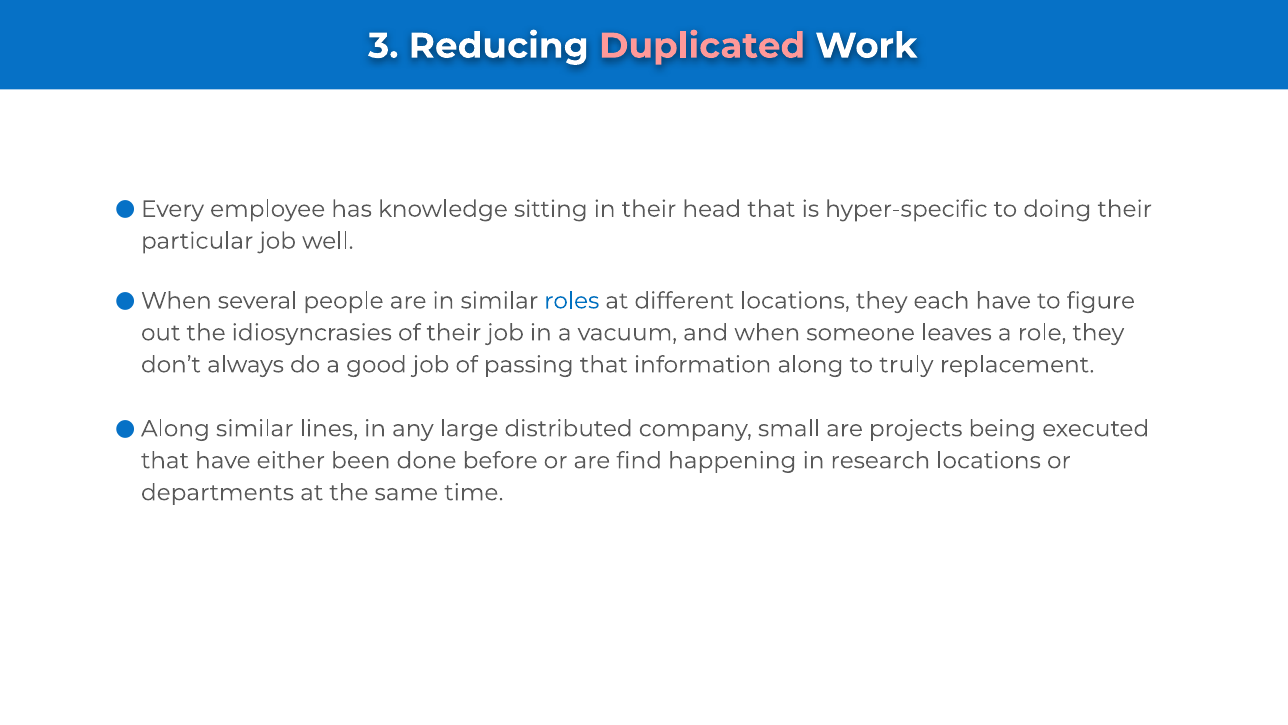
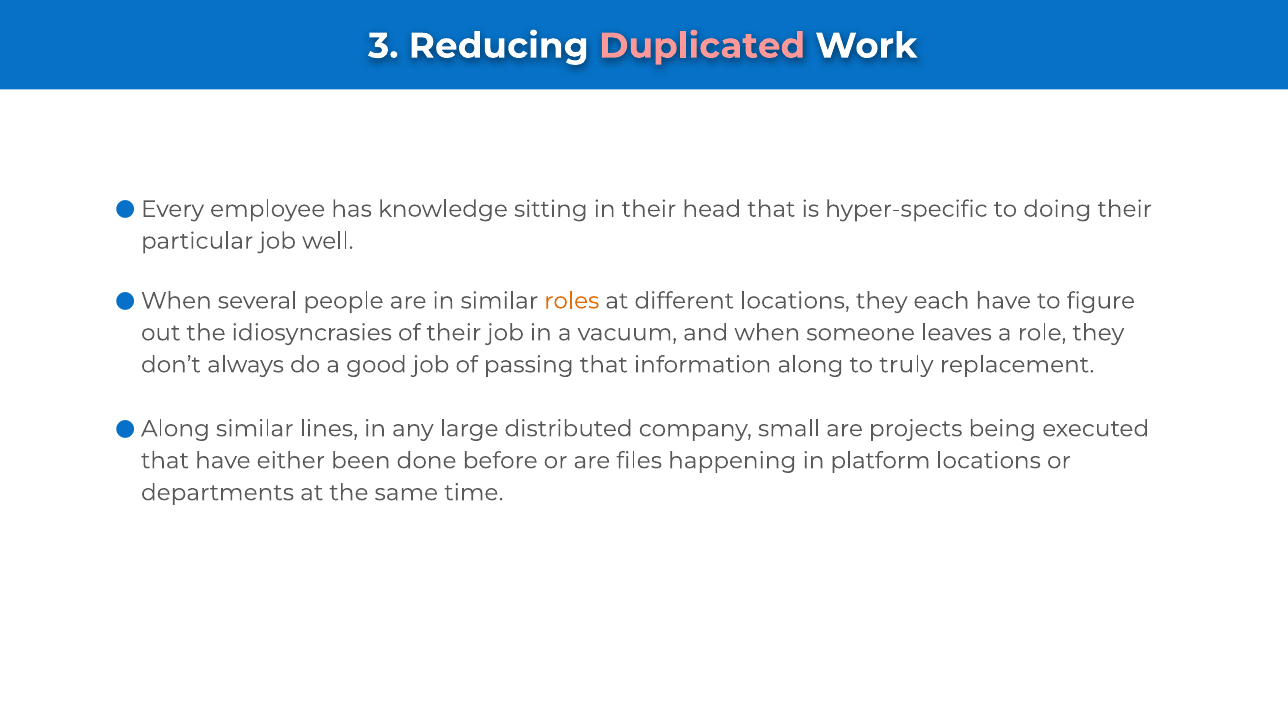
roles colour: blue -> orange
find: find -> files
research: research -> platform
